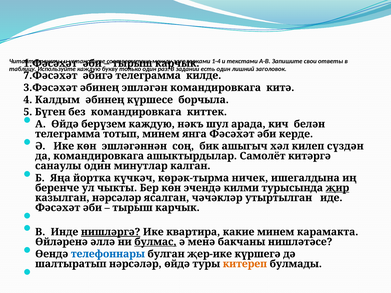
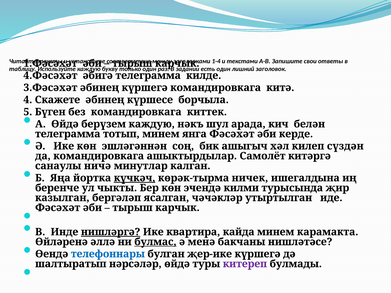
7.Фәсәхәт: 7.Фәсәхәт -> 4.Фәсәхәт
әбинең эшләгән: эшләгән -> күршегә
Калдым: Калдым -> Скажете
санаулы один: один -> ничә
күчкәч underline: none -> present
җир underline: present -> none
казылган нәрсәләр: нәрсәләр -> бергәләп
какие: какие -> кайда
китереп colour: orange -> purple
